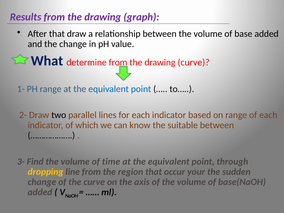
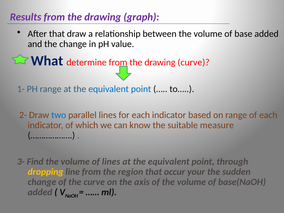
two colour: black -> blue
suitable between: between -> measure
of time: time -> lines
